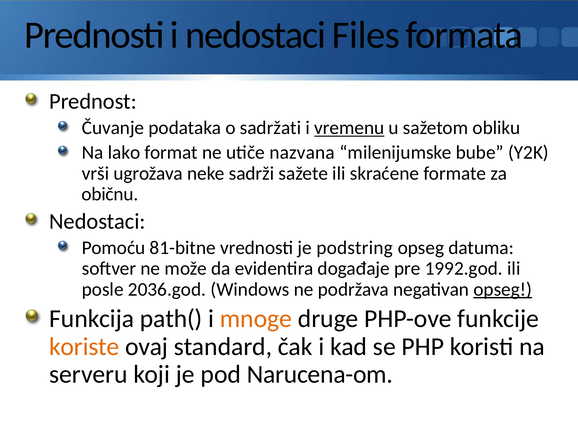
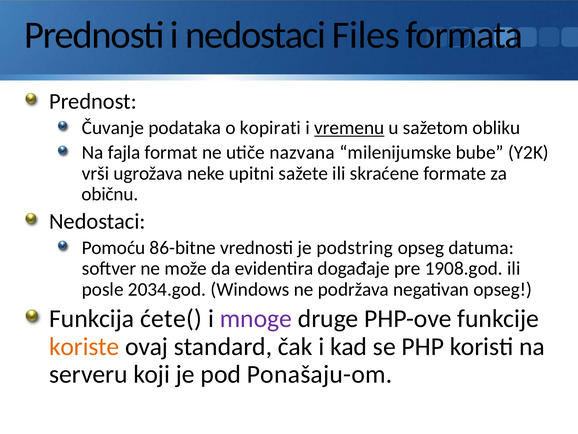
sadržati: sadržati -> kopirati
lako: lako -> fajla
sadrži: sadrži -> upitni
81-bitne: 81-bitne -> 86-bitne
1992.god: 1992.god -> 1908.god
2036.god: 2036.god -> 2034.god
opseg at (503, 289) underline: present -> none
path(: path( -> ćete(
mnoge colour: orange -> purple
Narucena-om: Narucena-om -> Ponašaju-om
